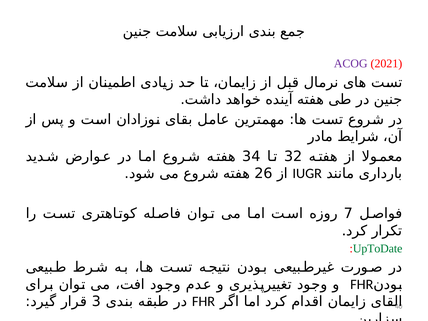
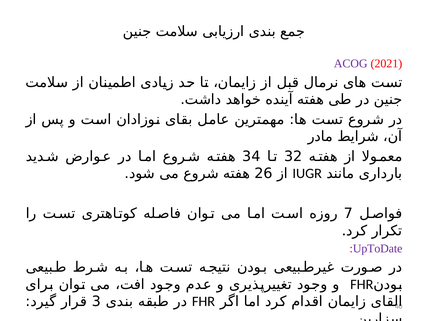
UpToDate colour: green -> purple
